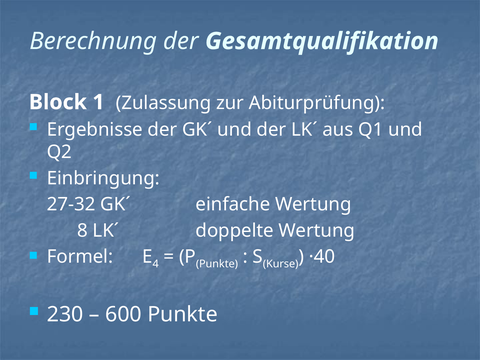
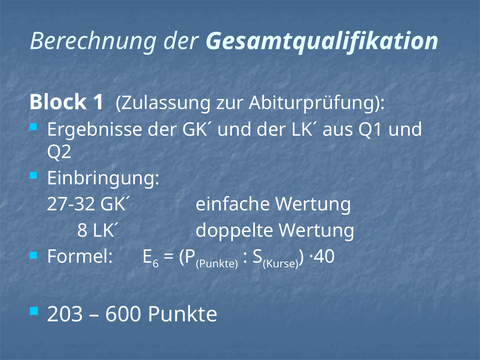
4: 4 -> 6
230: 230 -> 203
